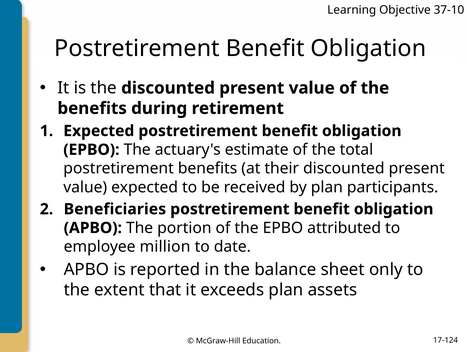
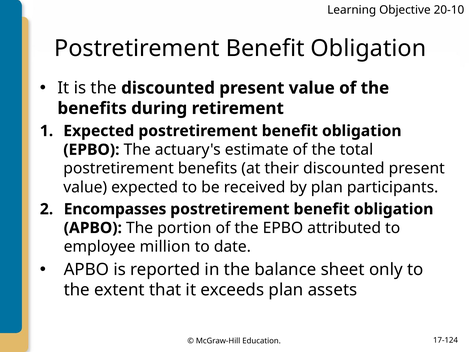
37-10: 37-10 -> 20-10
Beneficiaries: Beneficiaries -> Encompasses
